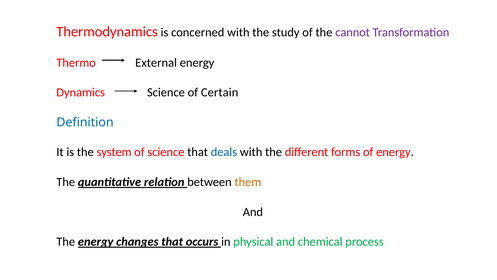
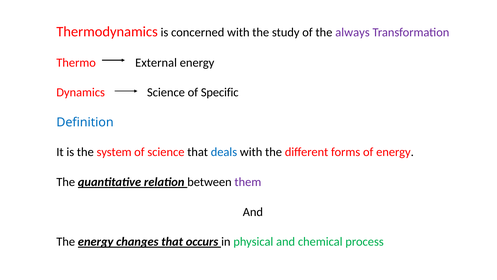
cannot: cannot -> always
Certain: Certain -> Specific
them colour: orange -> purple
